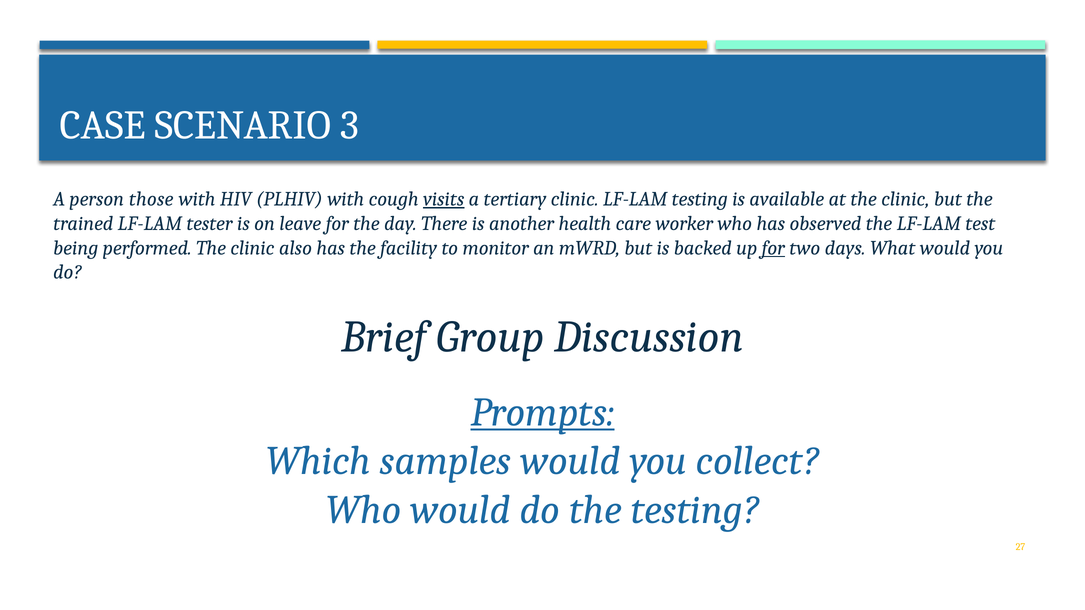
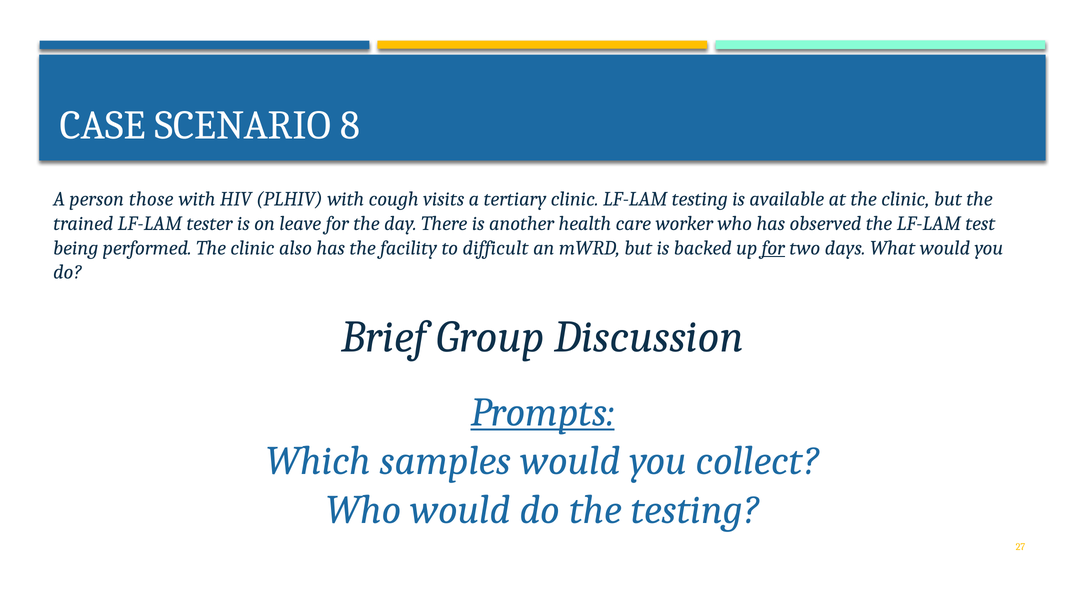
3: 3 -> 8
visits underline: present -> none
monitor: monitor -> difficult
